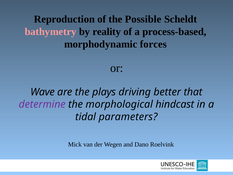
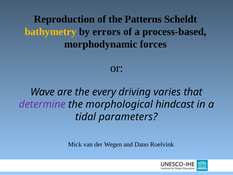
Possible: Possible -> Patterns
bathymetry colour: pink -> yellow
reality: reality -> errors
plays: plays -> every
better: better -> varies
